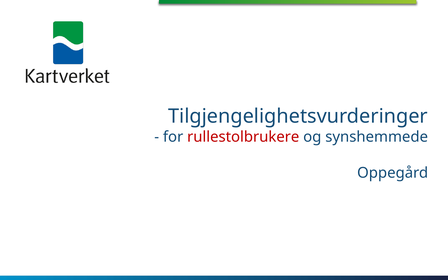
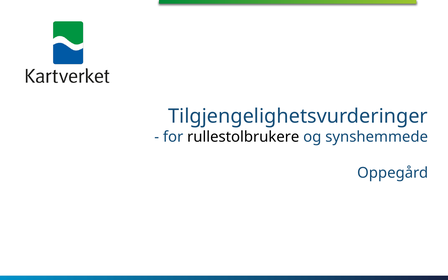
rullestolbrukere colour: red -> black
